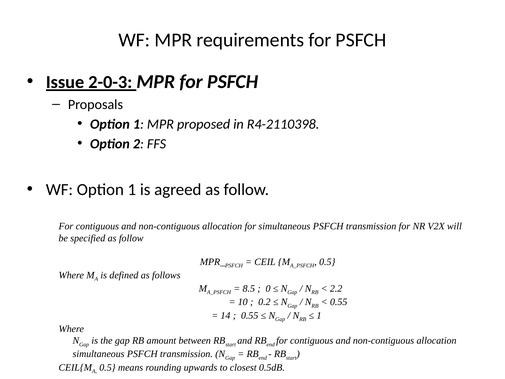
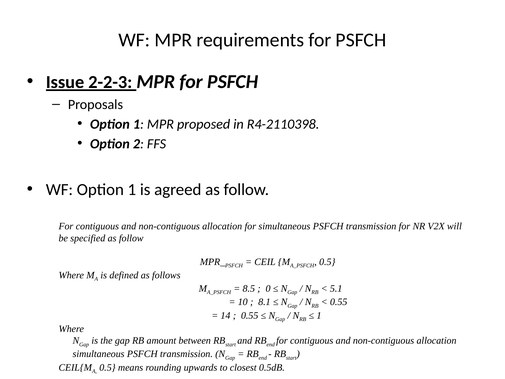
2-0-3: 2-0-3 -> 2-2-3
2.2: 2.2 -> 5.1
0.2: 0.2 -> 8.1
